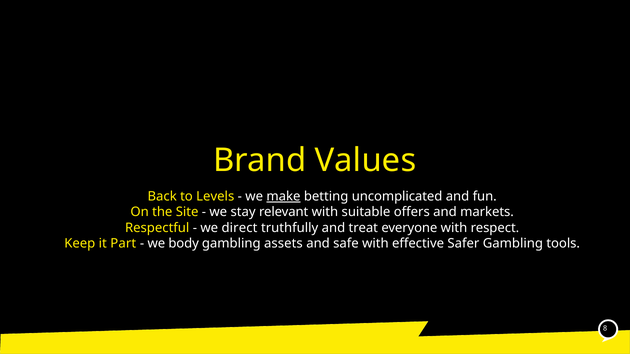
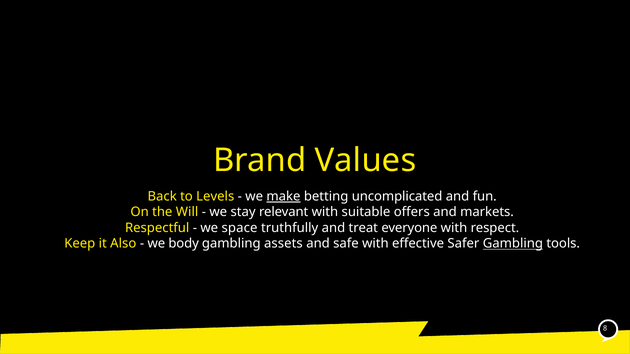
Site: Site -> Will
direct: direct -> space
Part: Part -> Also
Gambling at (513, 244) underline: none -> present
